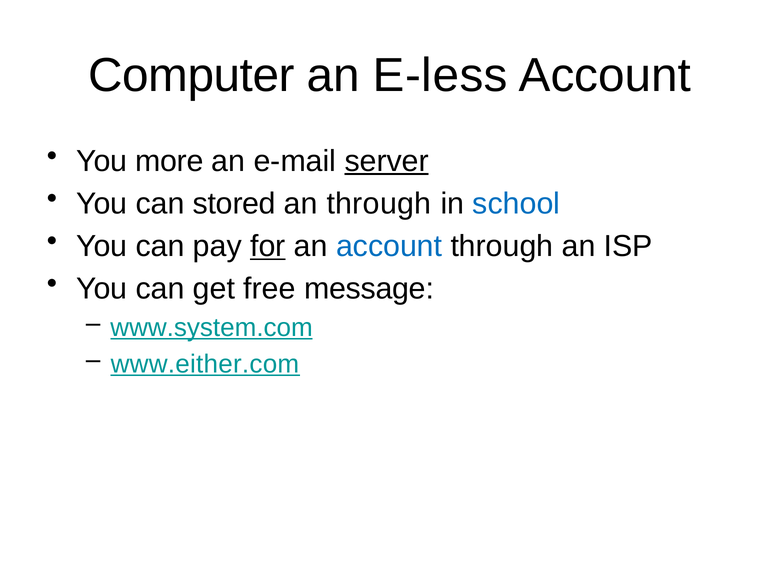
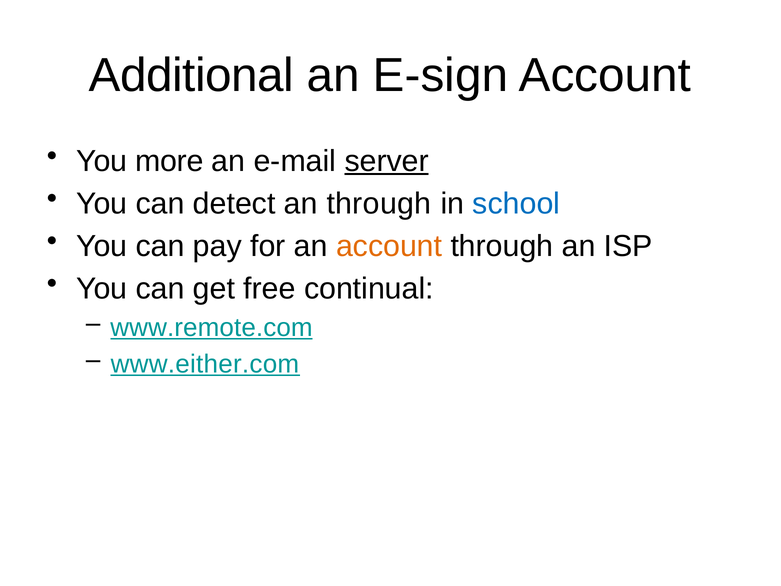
Computer: Computer -> Additional
E-less: E-less -> E-sign
stored: stored -> detect
for underline: present -> none
account at (389, 246) colour: blue -> orange
message: message -> continual
www.system.com: www.system.com -> www.remote.com
